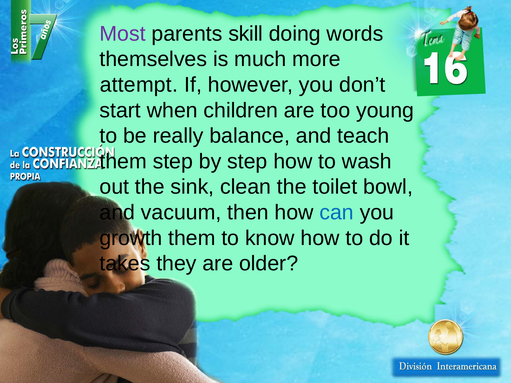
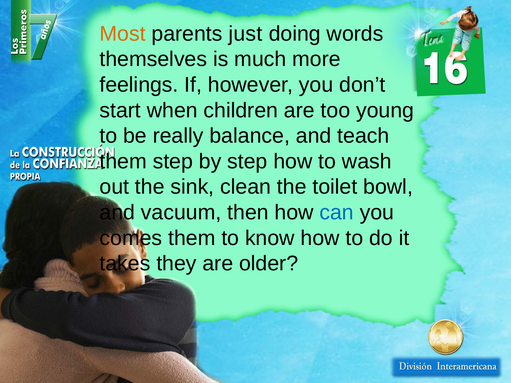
Most colour: purple -> orange
skill: skill -> just
attempt: attempt -> feelings
growth: growth -> comes
